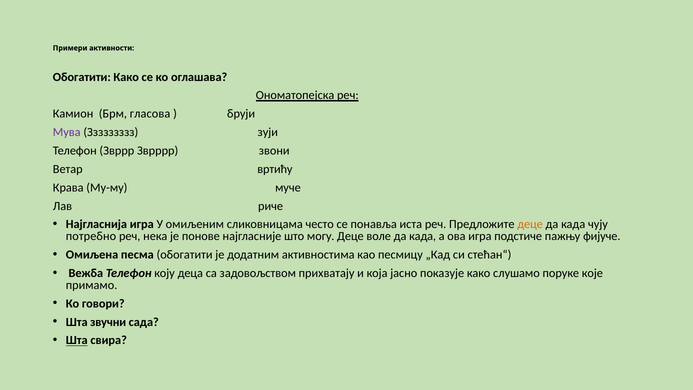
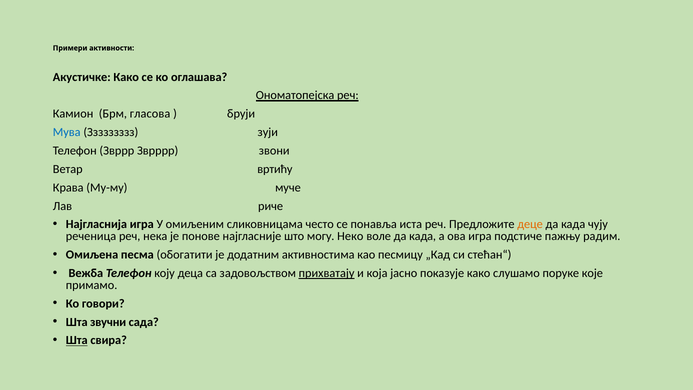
Обогатити at (82, 77): Обогатити -> Акустичке
Мува colour: purple -> blue
потребно: потребно -> реченица
могу Деце: Деце -> Неко
фијуче: фијуче -> радим
прихватају underline: none -> present
